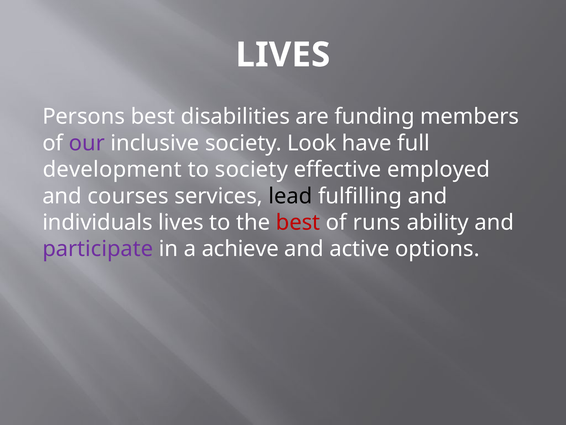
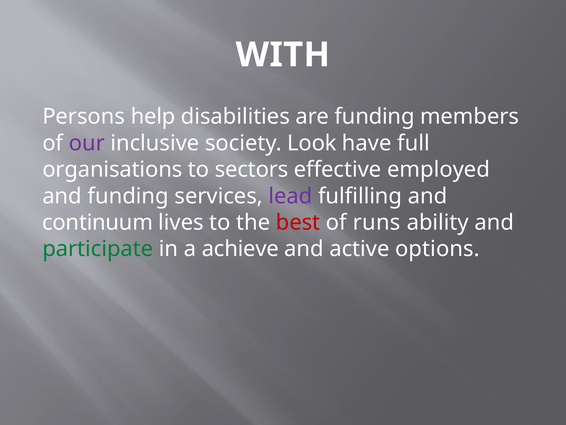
LIVES at (283, 55): LIVES -> WITH
Persons best: best -> help
development: development -> organisations
to society: society -> sectors
and courses: courses -> funding
lead colour: black -> purple
individuals: individuals -> continuum
participate colour: purple -> green
